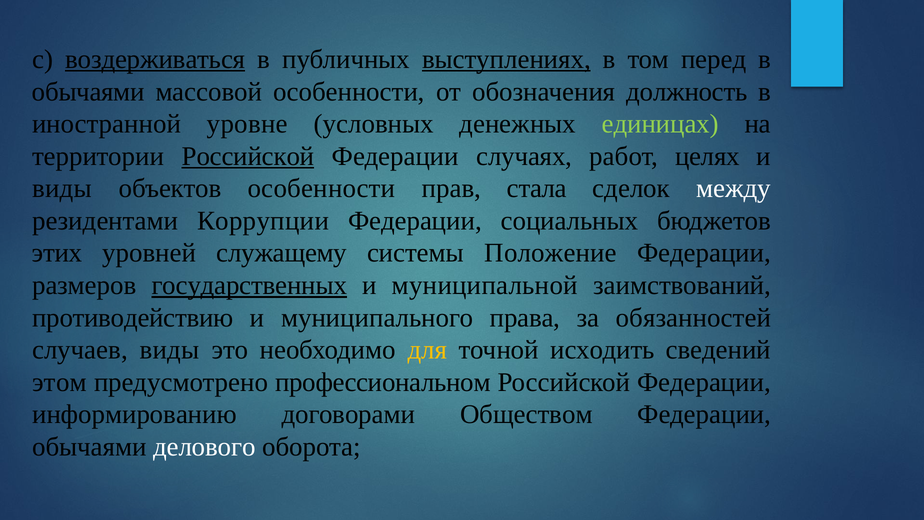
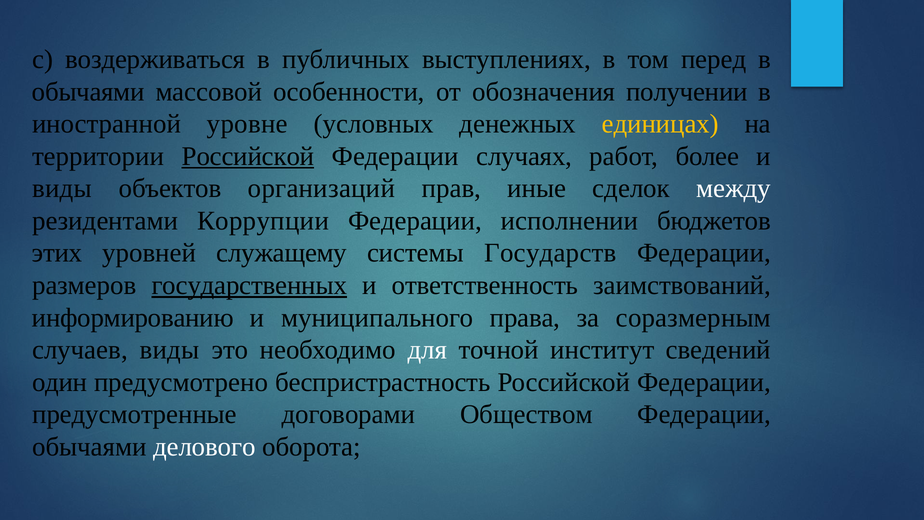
воздерживаться underline: present -> none
выступлениях underline: present -> none
должность: должность -> получении
единицах colour: light green -> yellow
целях: целях -> более
объектов особенности: особенности -> организаций
стала: стала -> иные
социальных: социальных -> исполнении
Положение: Положение -> Государств
муниципальной: муниципальной -> ответственность
противодействию: противодействию -> информированию
обязанностей: обязанностей -> соразмерным
для colour: yellow -> white
исходить: исходить -> институт
этом: этом -> один
профессиональном: профессиональном -> беспристрастность
информированию: информированию -> предусмотренные
